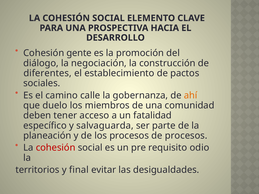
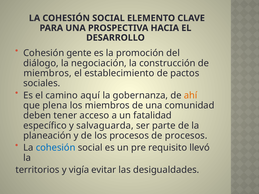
diferentes at (48, 73): diferentes -> miembros
calle: calle -> aquí
duelo: duelo -> plena
cohesión at (56, 148) colour: red -> blue
odio: odio -> llevó
final: final -> vigía
